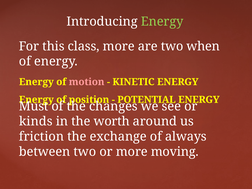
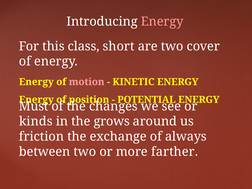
Energy at (162, 21) colour: light green -> pink
class more: more -> short
when: when -> cover
worth: worth -> grows
moving: moving -> farther
